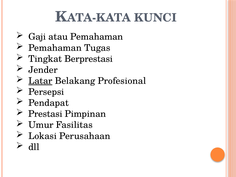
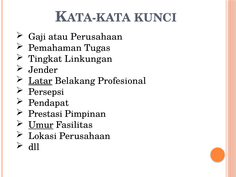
atau Pemahaman: Pemahaman -> Perusahaan
Berprestasi: Berprestasi -> Linkungan
Umur underline: none -> present
